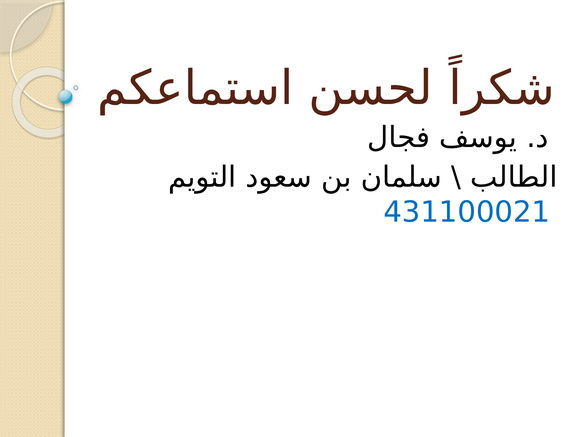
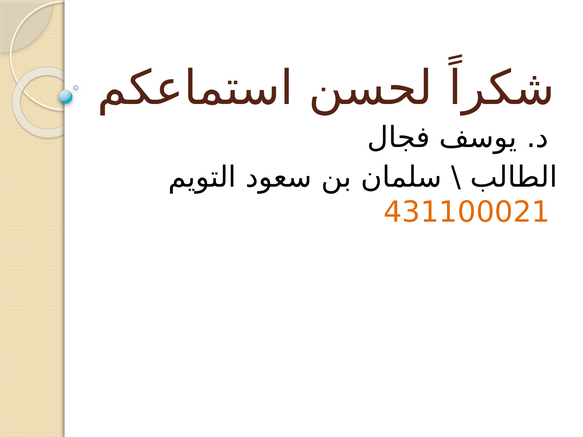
431100021 colour: blue -> orange
